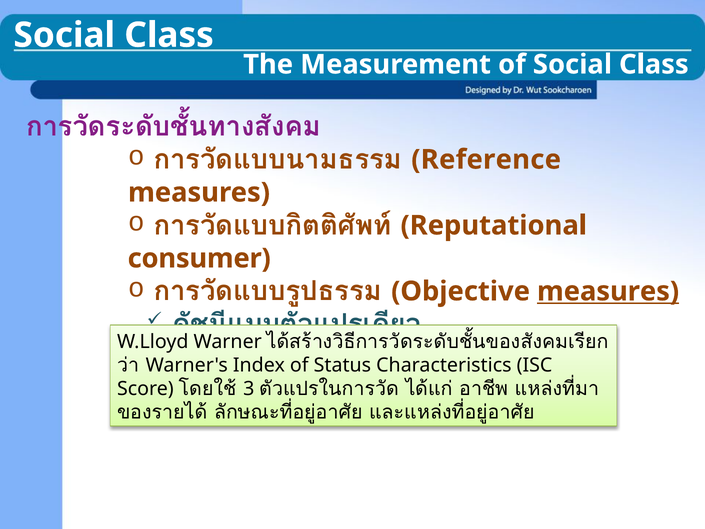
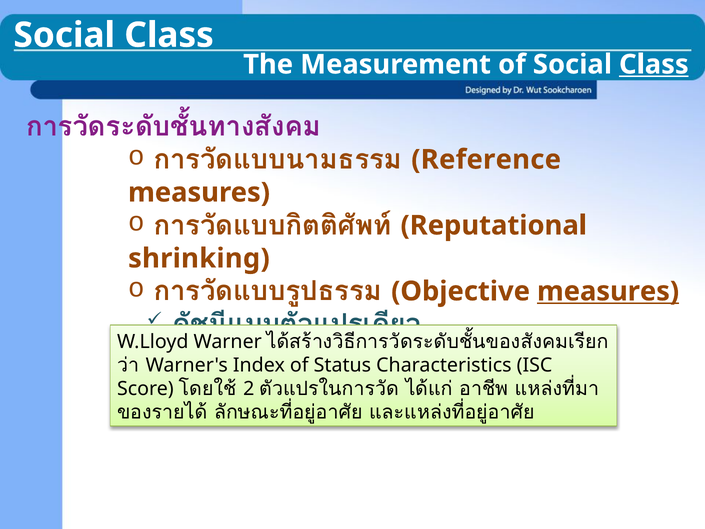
Class at (654, 64) underline: none -> present
consumer: consumer -> shrinking
3: 3 -> 2
